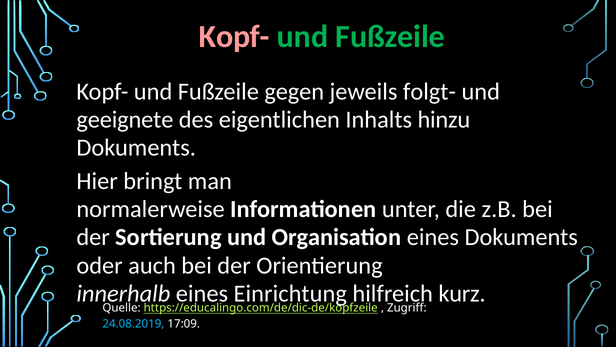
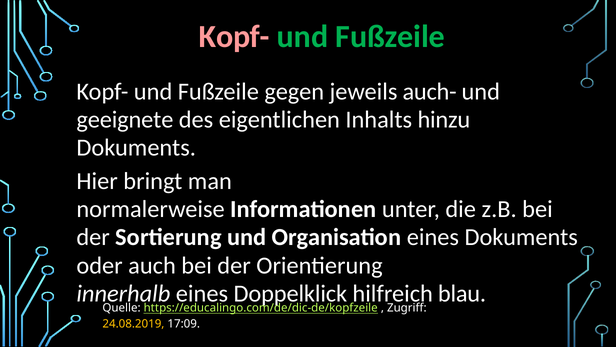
folgt-: folgt- -> auch-
Einrichtung: Einrichtung -> Doppelklick
kurz: kurz -> blau
24.08.2019 colour: light blue -> yellow
